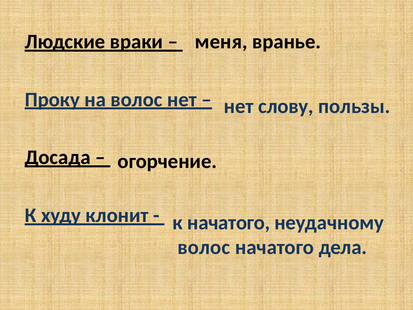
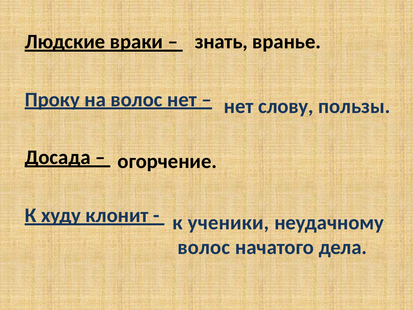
меня: меня -> знать
к начатого: начатого -> ученики
